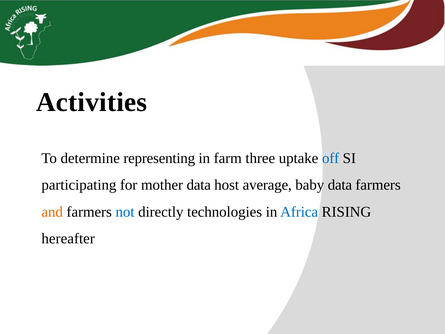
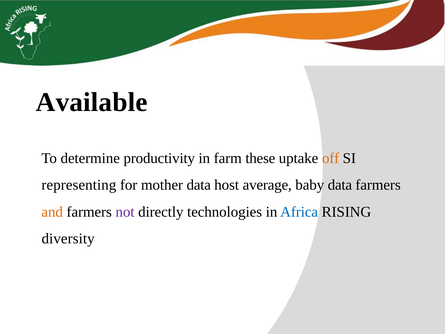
Activities: Activities -> Available
representing: representing -> productivity
three: three -> these
off colour: blue -> orange
participating: participating -> representing
not colour: blue -> purple
hereafter: hereafter -> diversity
